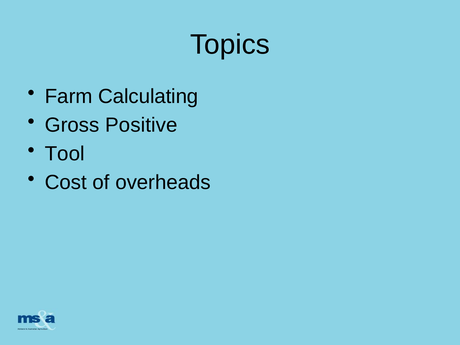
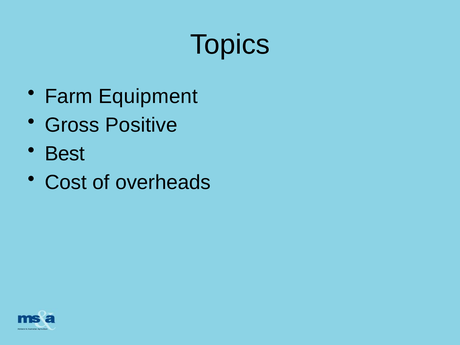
Calculating: Calculating -> Equipment
Tool: Tool -> Best
